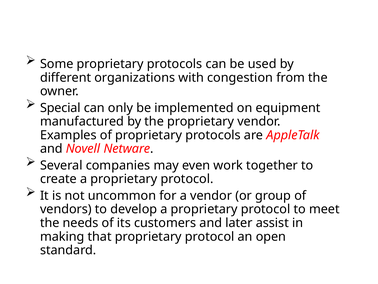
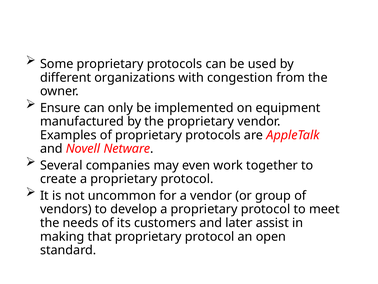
Special: Special -> Ensure
